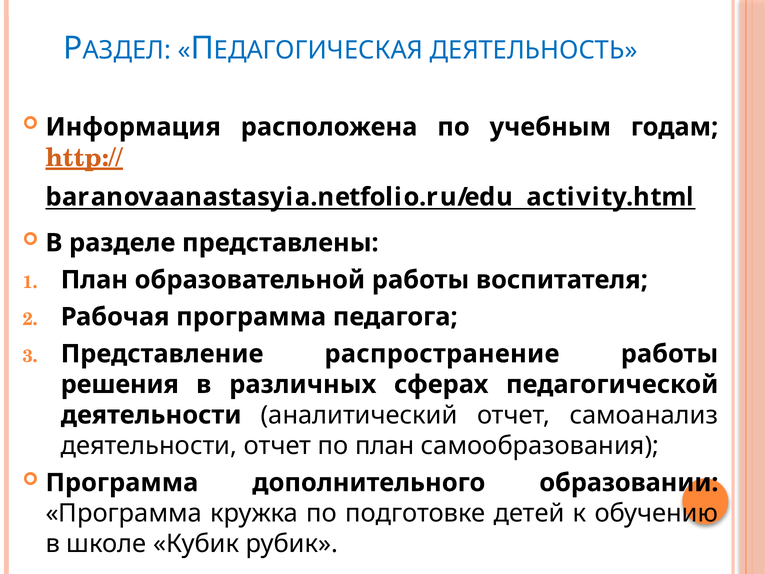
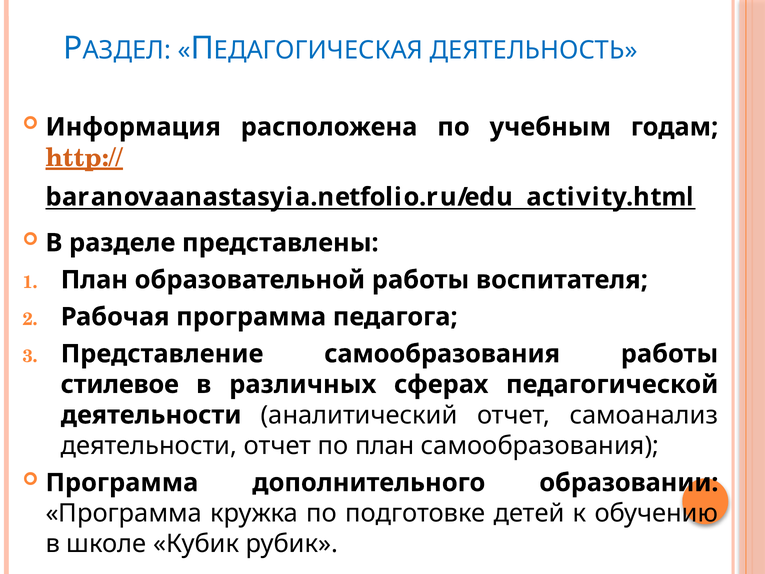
Представление распространение: распространение -> самообразования
решения: решения -> стилевое
